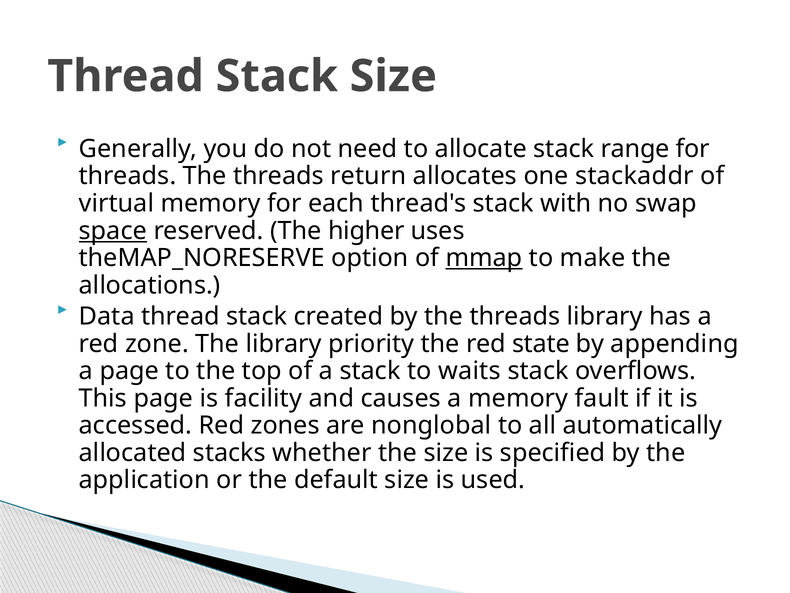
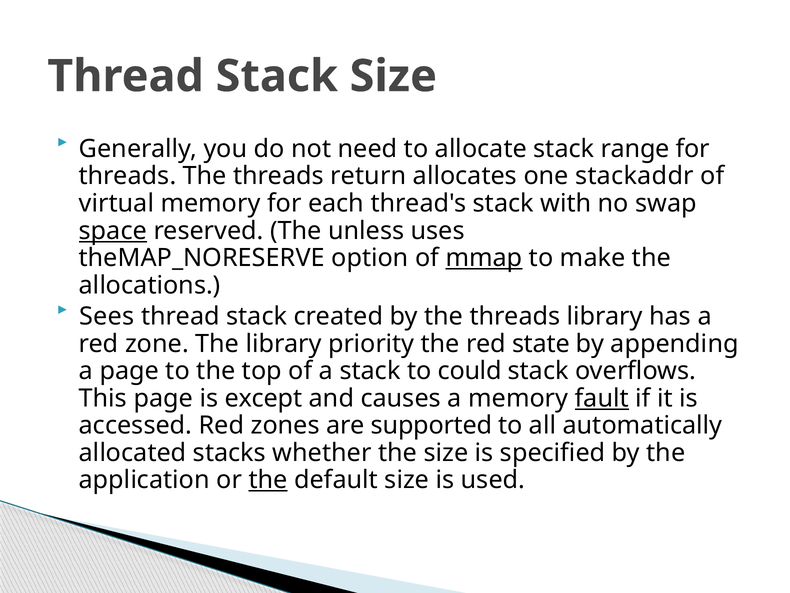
higher: higher -> unless
Data: Data -> Sees
waits: waits -> could
facility: facility -> except
fault underline: none -> present
nonglobal: nonglobal -> supported
the at (268, 480) underline: none -> present
